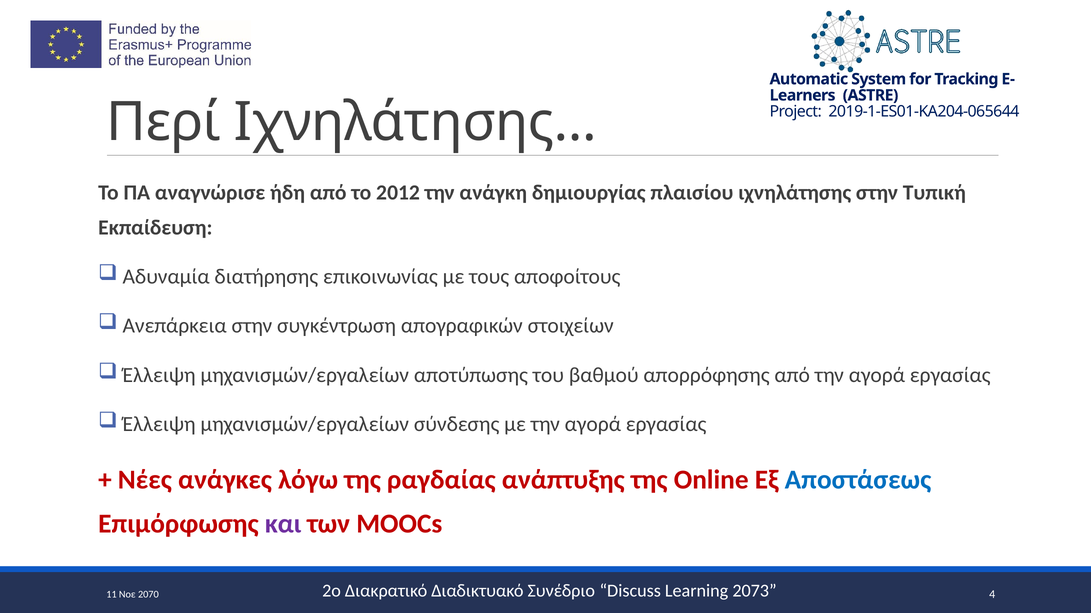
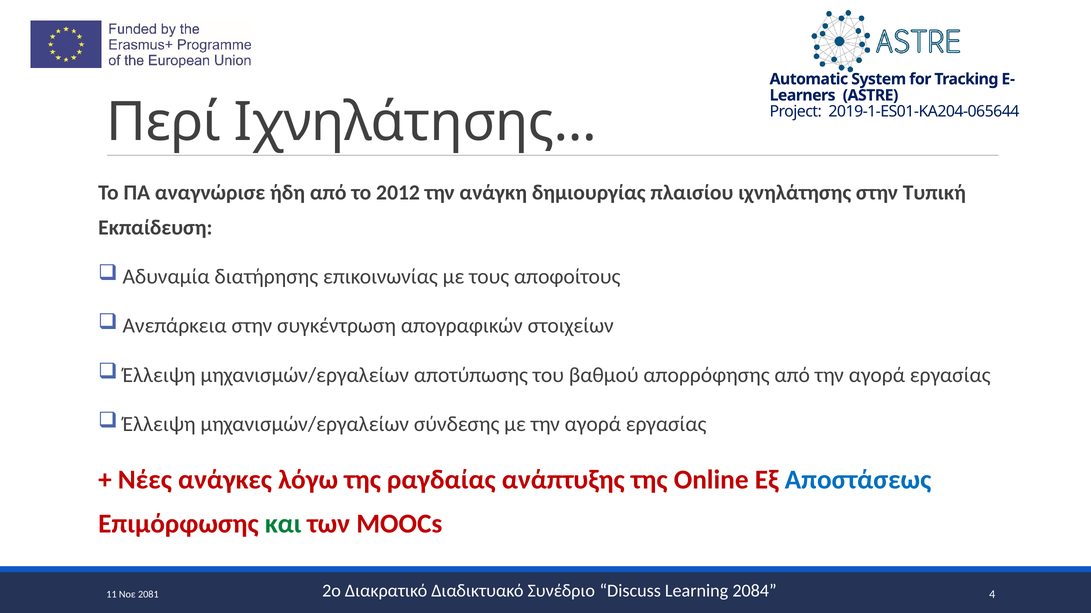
και colour: purple -> green
2073: 2073 -> 2084
2070: 2070 -> 2081
